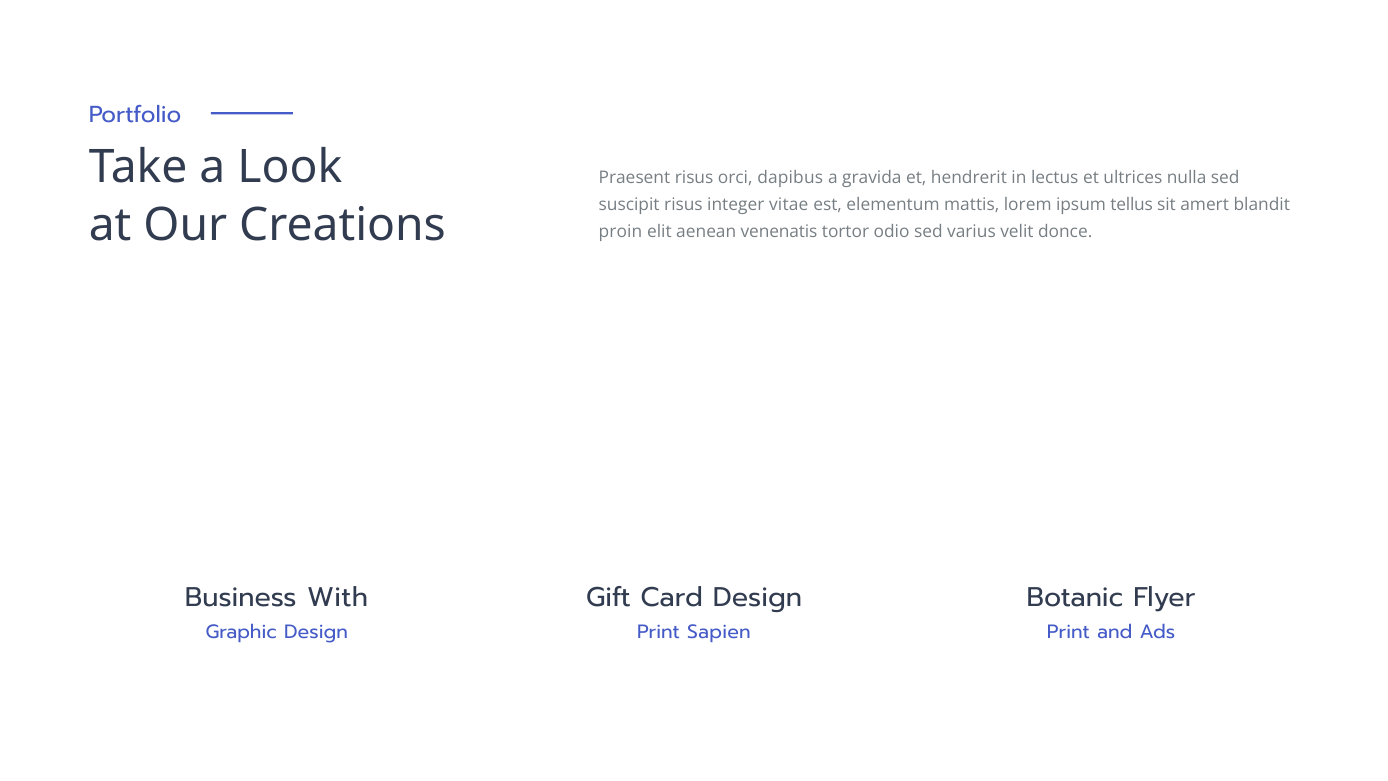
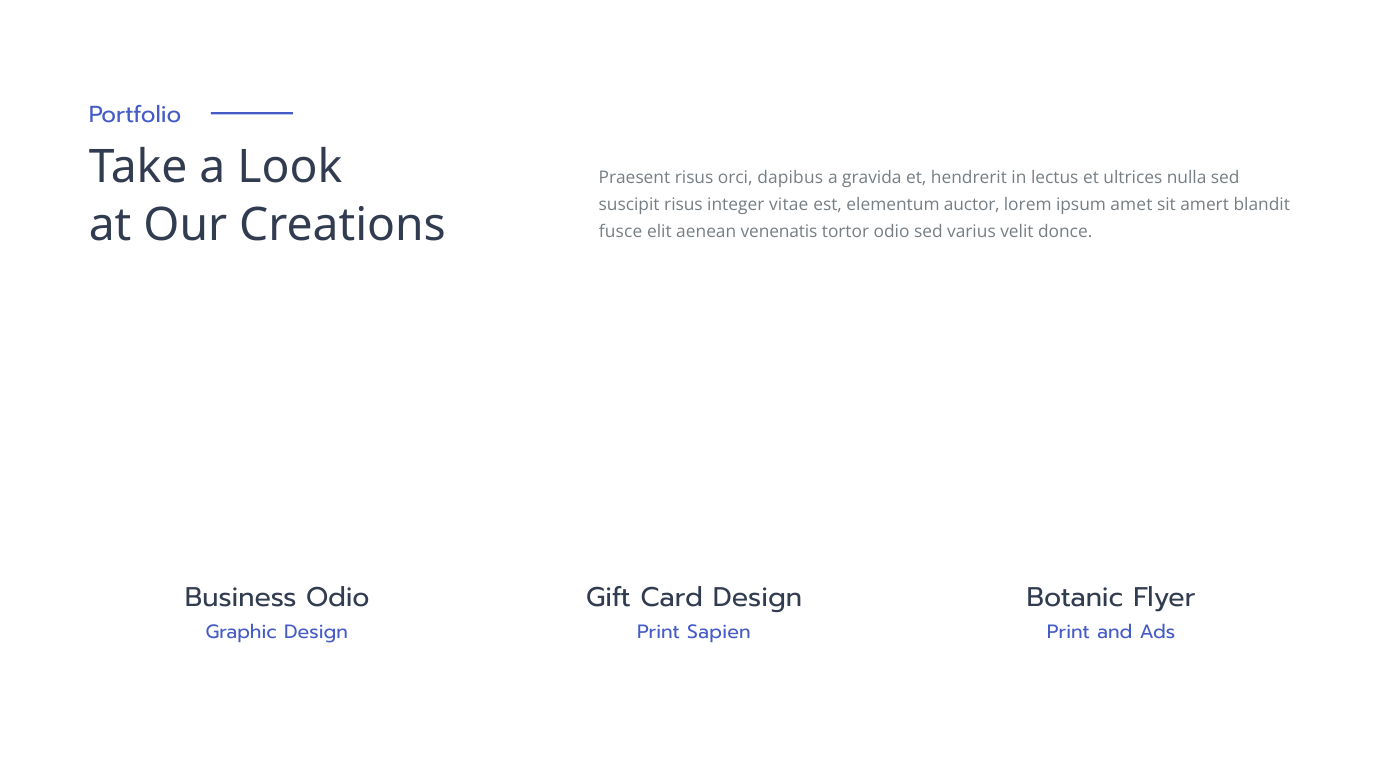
mattis: mattis -> auctor
tellus: tellus -> amet
proin: proin -> fusce
Business With: With -> Odio
